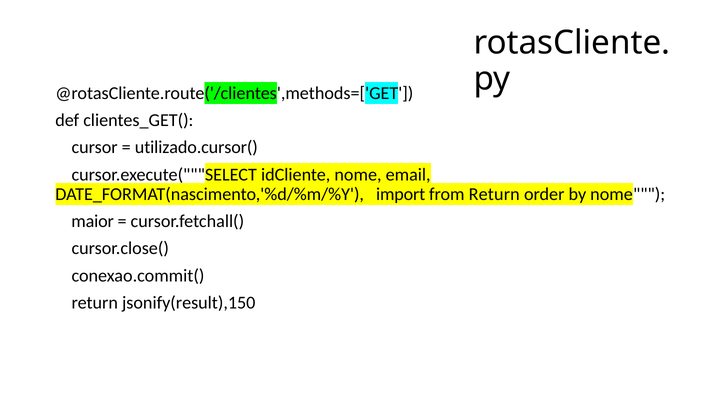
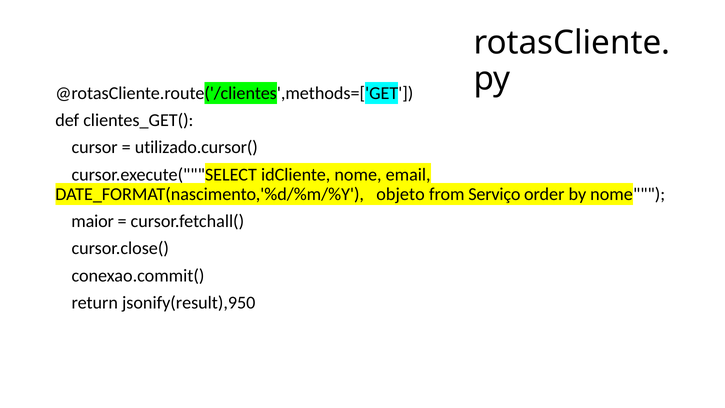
import: import -> objeto
from Return: Return -> Serviço
jsonify(result),150: jsonify(result),150 -> jsonify(result),950
